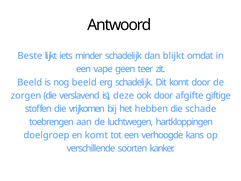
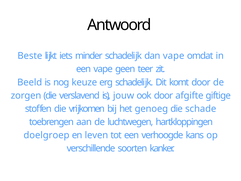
dan blĳkt: blĳkt -> vape
nog beeld: beeld -> keuze
deze: deze -> jouw
hebben: hebben -> genoeg
en komt: komt -> leven
